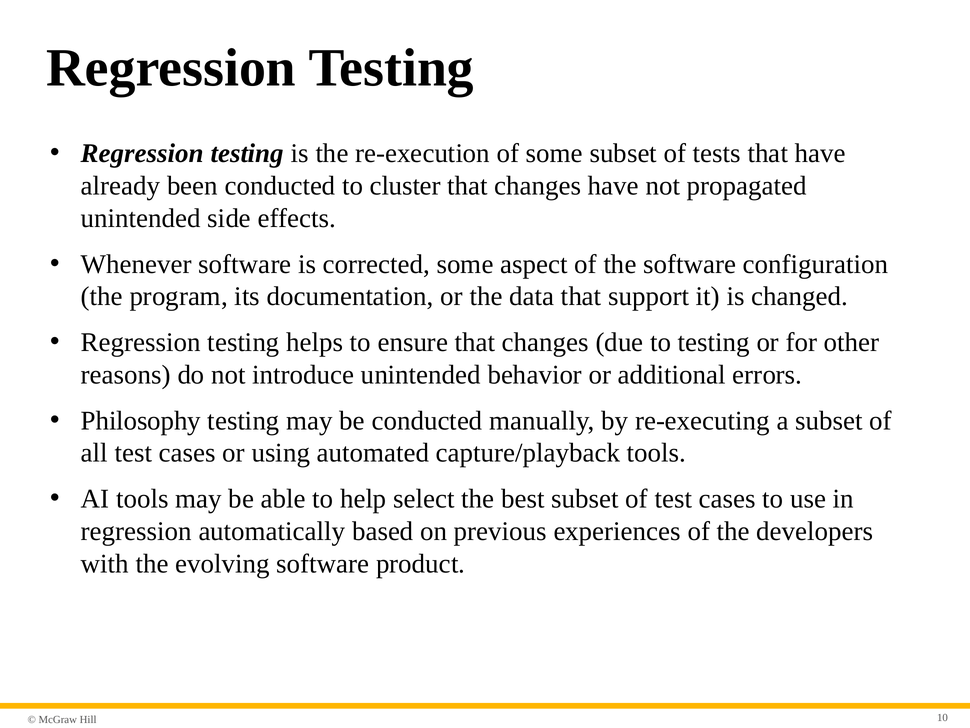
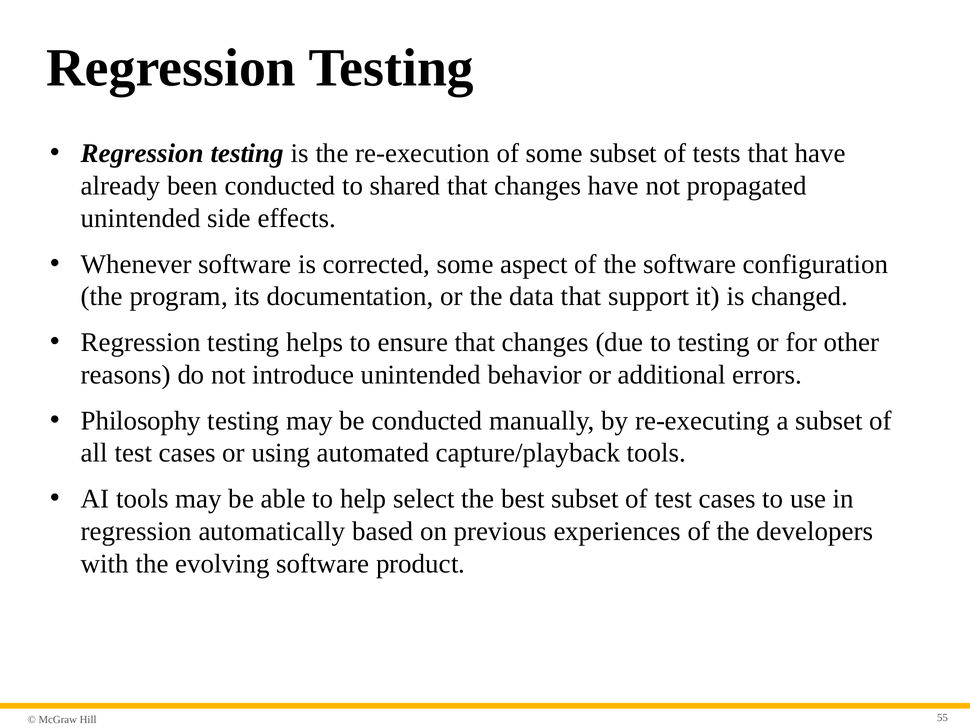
cluster: cluster -> shared
10: 10 -> 55
